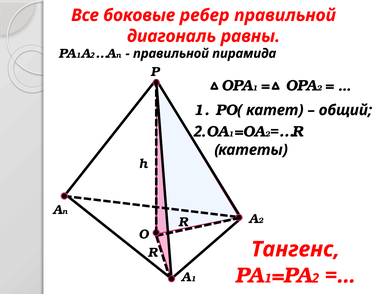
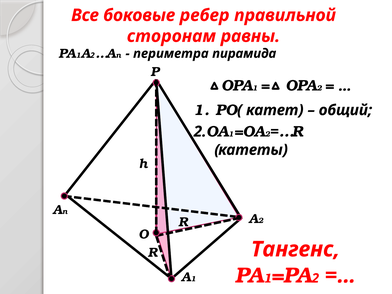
диагональ: диагональ -> сторонам
правильной at (171, 54): правильной -> периметра
